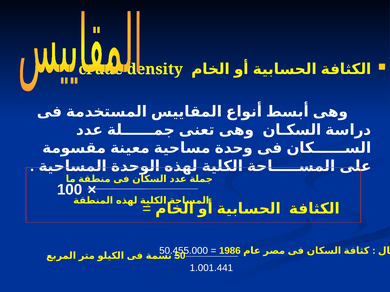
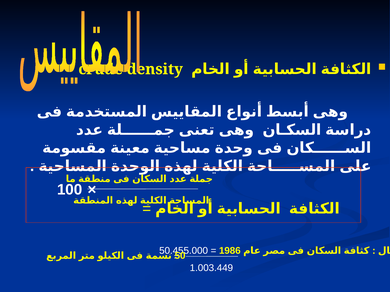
1.001.441: 1.001.441 -> 1.003.449
